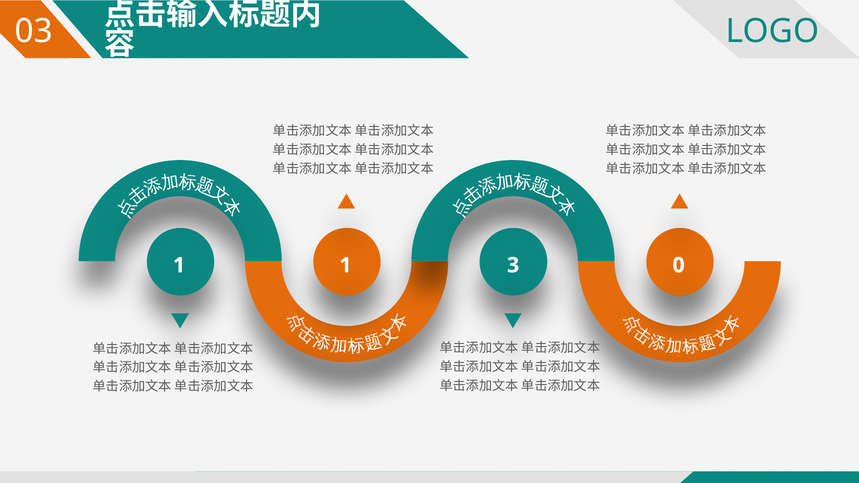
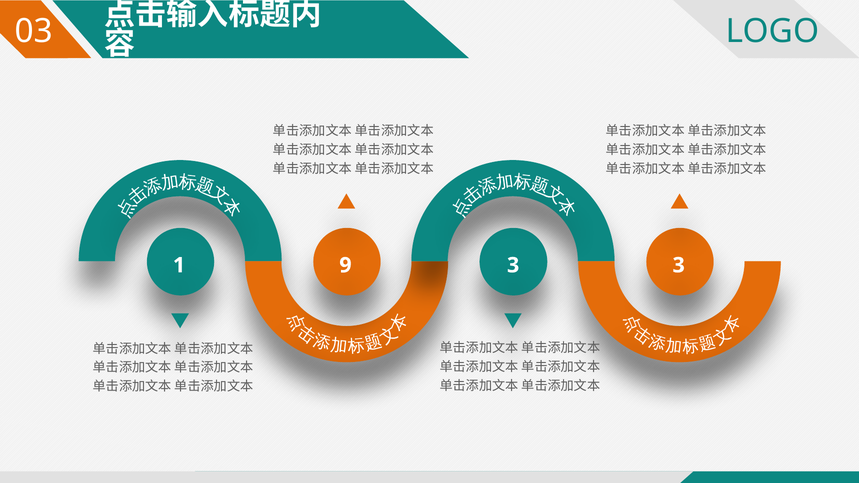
1 at (345, 265): 1 -> 9
0 at (679, 265): 0 -> 3
